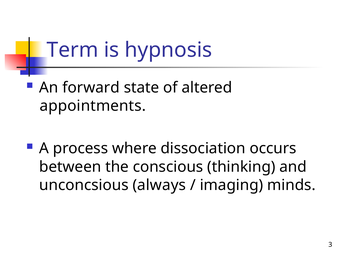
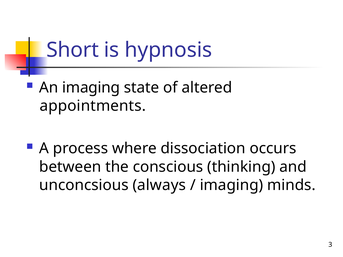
Term: Term -> Short
An forward: forward -> imaging
